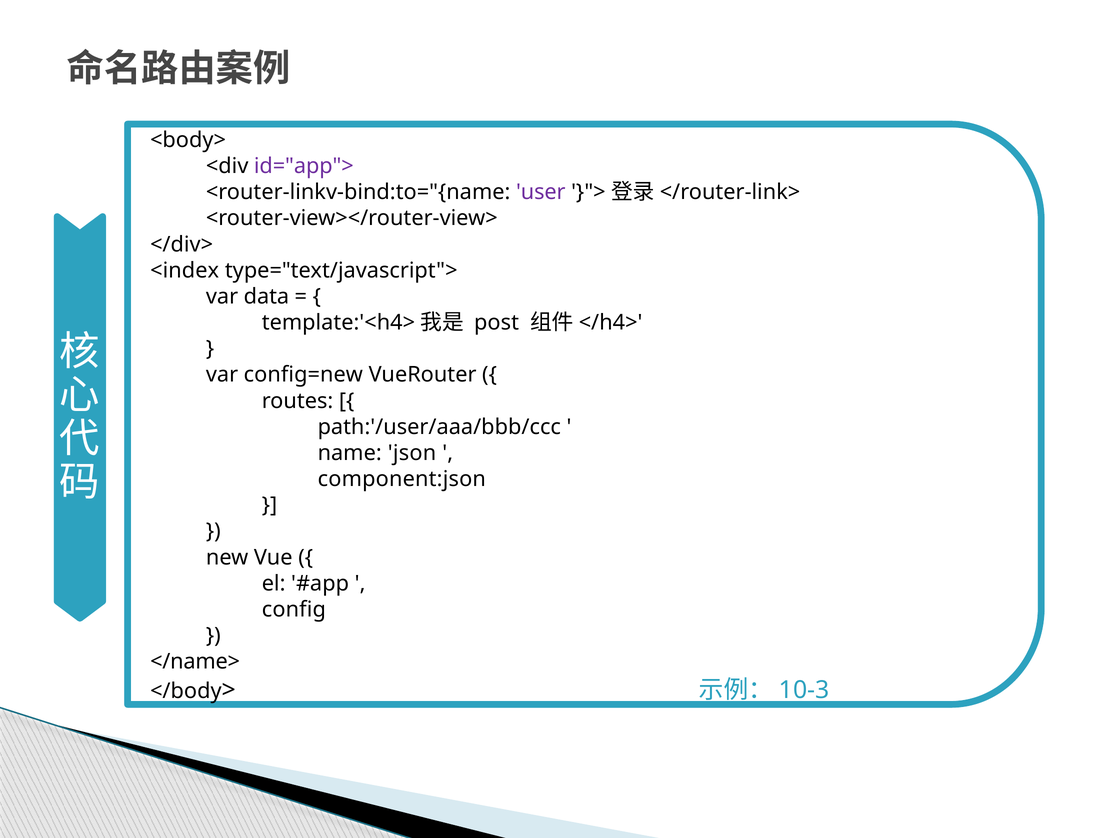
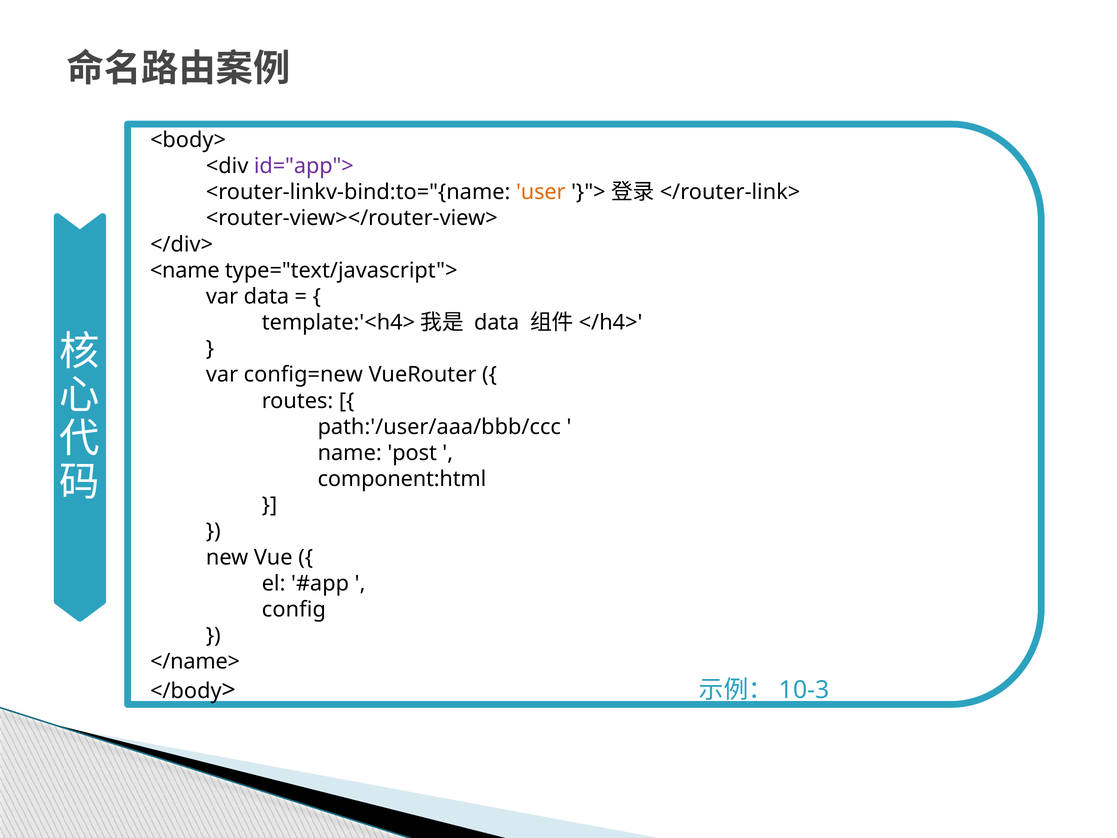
user colour: purple -> orange
<index: <index -> <name
post at (497, 323): post -> data
json: json -> post
component:json: component:json -> component:html
